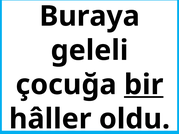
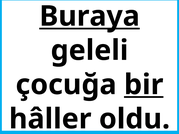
Buraya underline: none -> present
